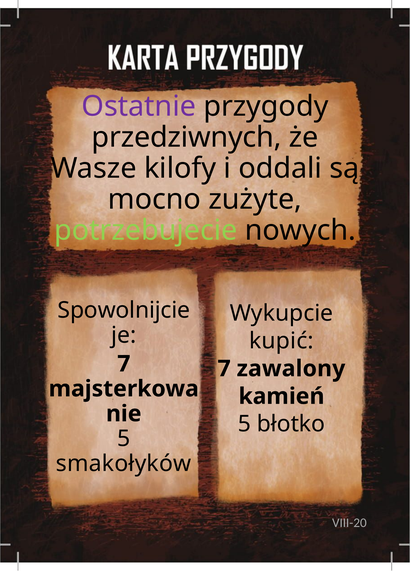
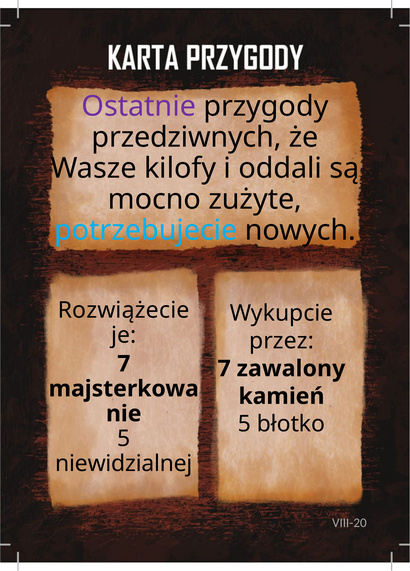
potrzebujecie colour: light green -> light blue
Spowolnijcie: Spowolnijcie -> Rozwiążecie
kupić: kupić -> przez
smakołyków: smakołyków -> niewidzialnej
